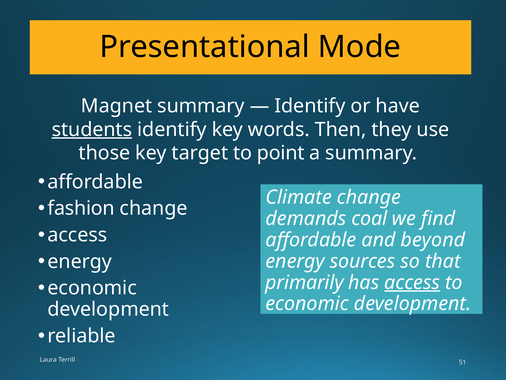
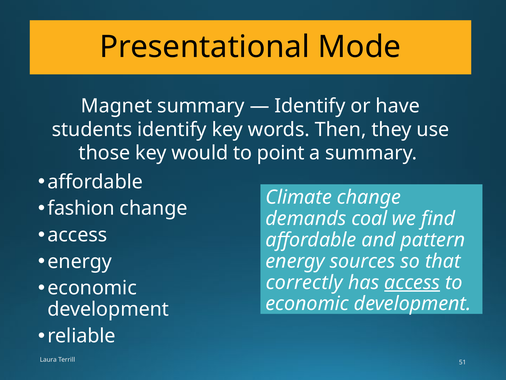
students underline: present -> none
target: target -> would
beyond: beyond -> pattern
primarily: primarily -> correctly
